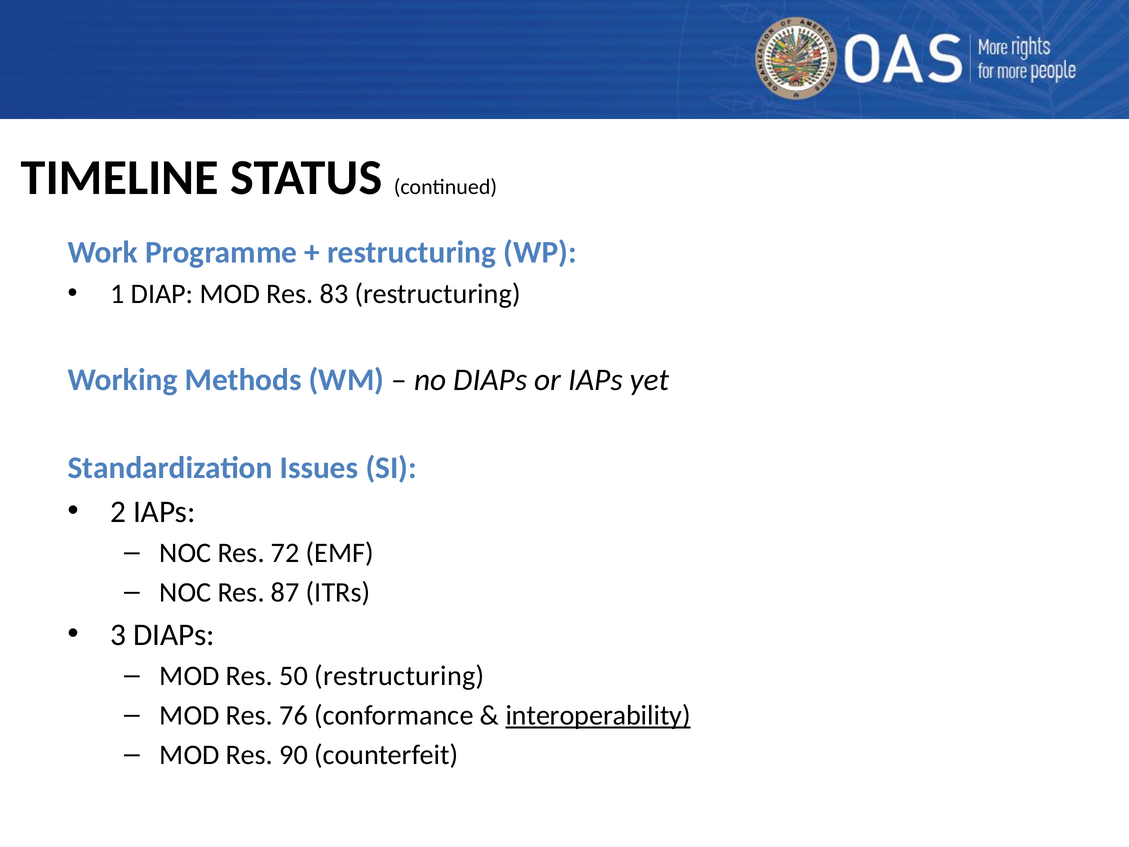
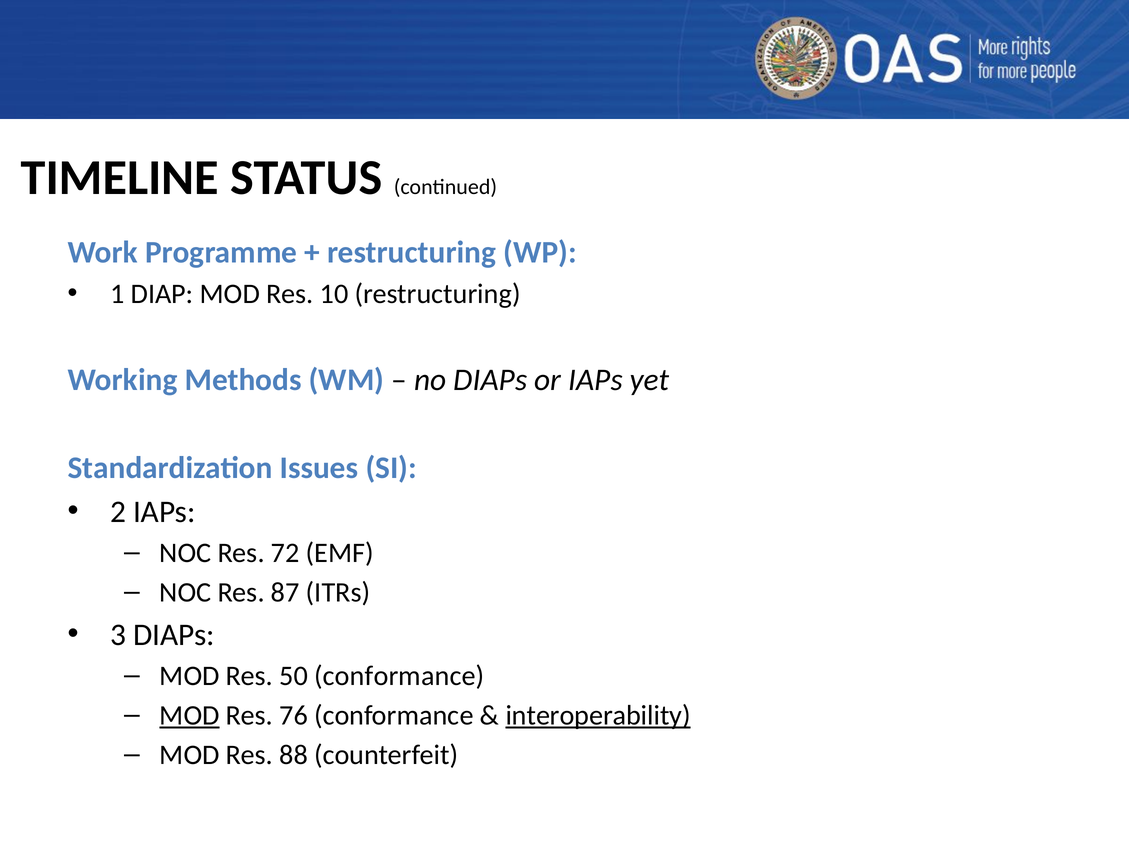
83: 83 -> 10
50 restructuring: restructuring -> conformance
MOD at (190, 715) underline: none -> present
90: 90 -> 88
